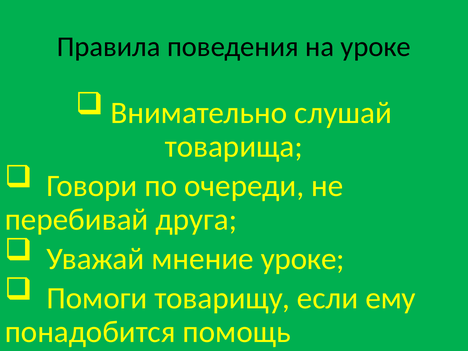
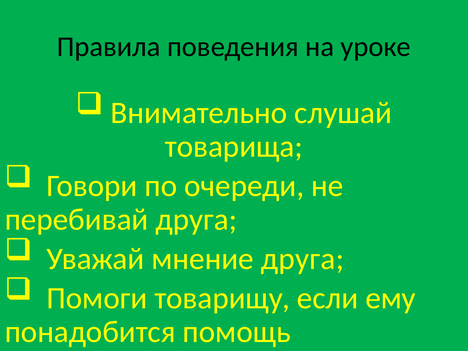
мнение уроке: уроке -> друга
